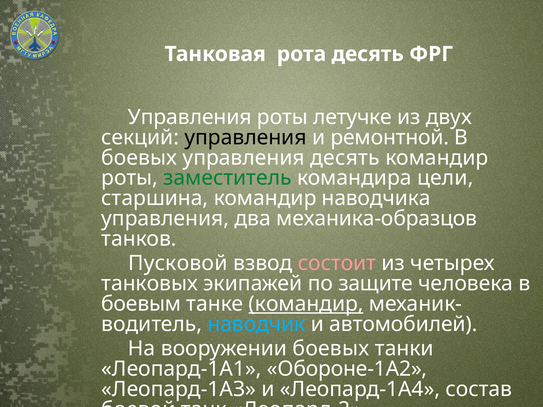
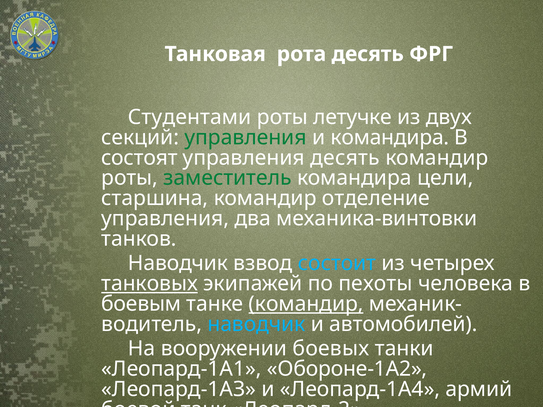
Управления at (190, 117): Управления -> Студентами
управления at (246, 138) colour: black -> green
и ремонтной: ремонтной -> командира
боевых at (139, 158): боевых -> состоят
наводчика: наводчика -> отделение
механика-образцов: механика-образцов -> механика-винтовки
Пусковой at (178, 264): Пусковой -> Наводчик
состоит colour: pink -> light blue
танковых underline: none -> present
защите: защите -> пехоты
состав: состав -> армий
